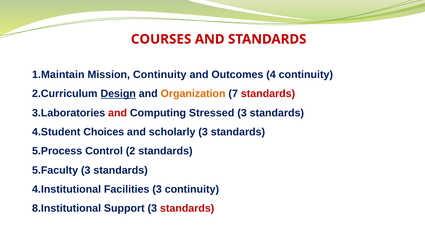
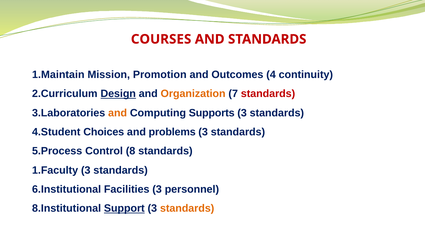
Mission Continuity: Continuity -> Promotion
and at (118, 113) colour: red -> orange
Stressed: Stressed -> Supports
scholarly: scholarly -> problems
2: 2 -> 8
5.Faculty: 5.Faculty -> 1.Faculty
4.Institutional: 4.Institutional -> 6.Institutional
3 continuity: continuity -> personnel
Support underline: none -> present
standards at (187, 209) colour: red -> orange
